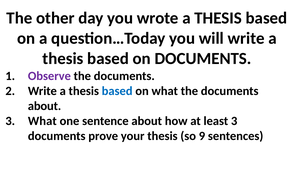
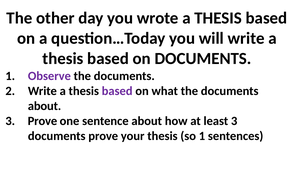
based at (117, 91) colour: blue -> purple
3 What: What -> Prove
so 9: 9 -> 1
